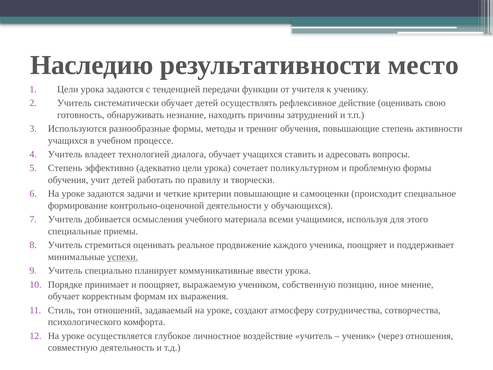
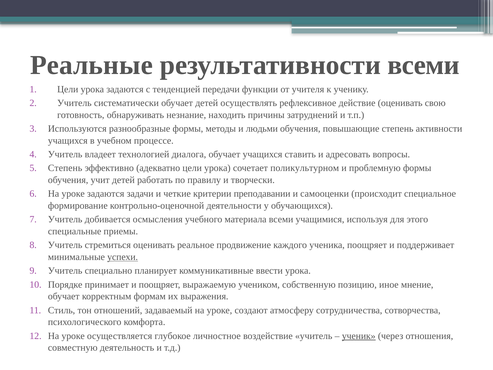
Наследию: Наследию -> Реальные
результативности место: место -> всеми
тренинг: тренинг -> людьми
критерии повышающие: повышающие -> преподавании
ученик underline: none -> present
